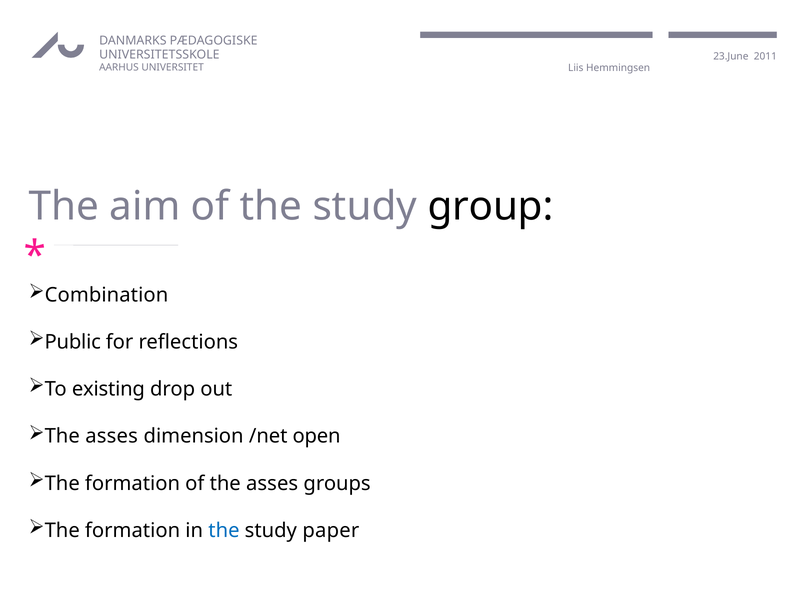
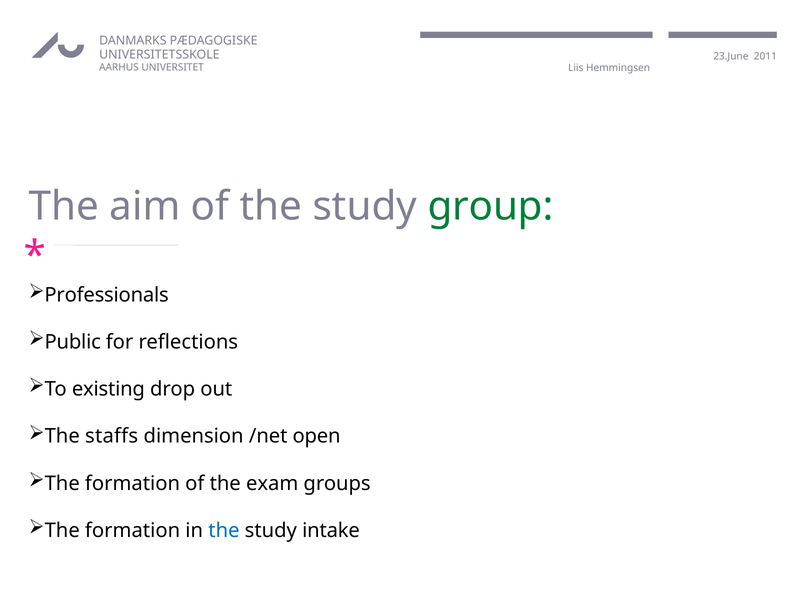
group colour: black -> green
Combination: Combination -> Professionals
asses at (112, 437): asses -> staffs
of the asses: asses -> exam
paper: paper -> intake
